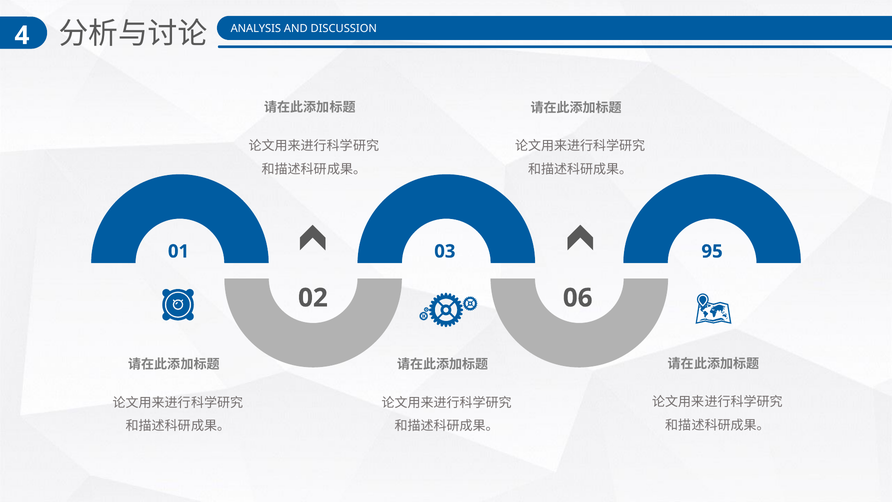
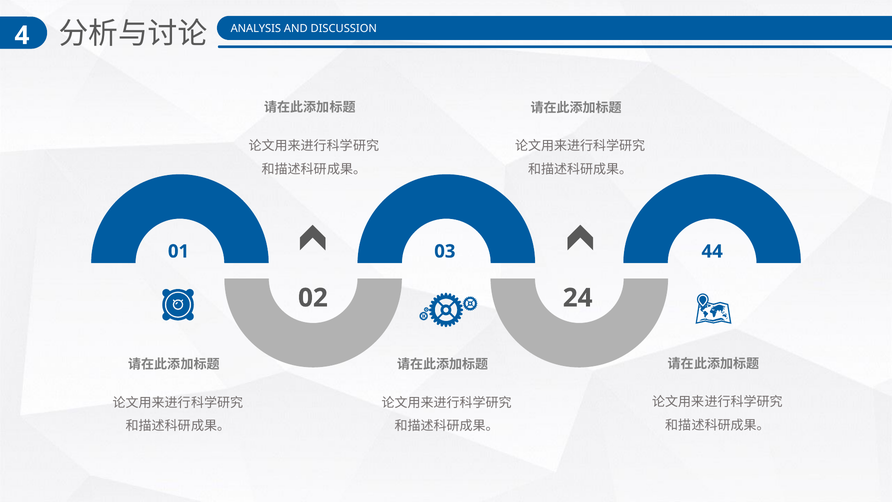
95: 95 -> 44
06: 06 -> 24
